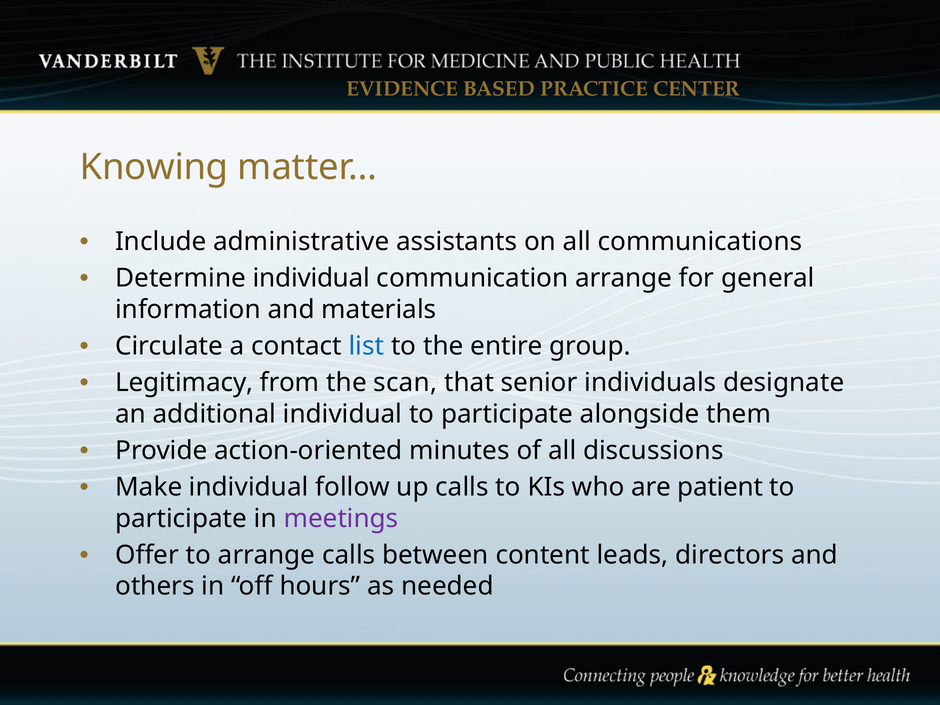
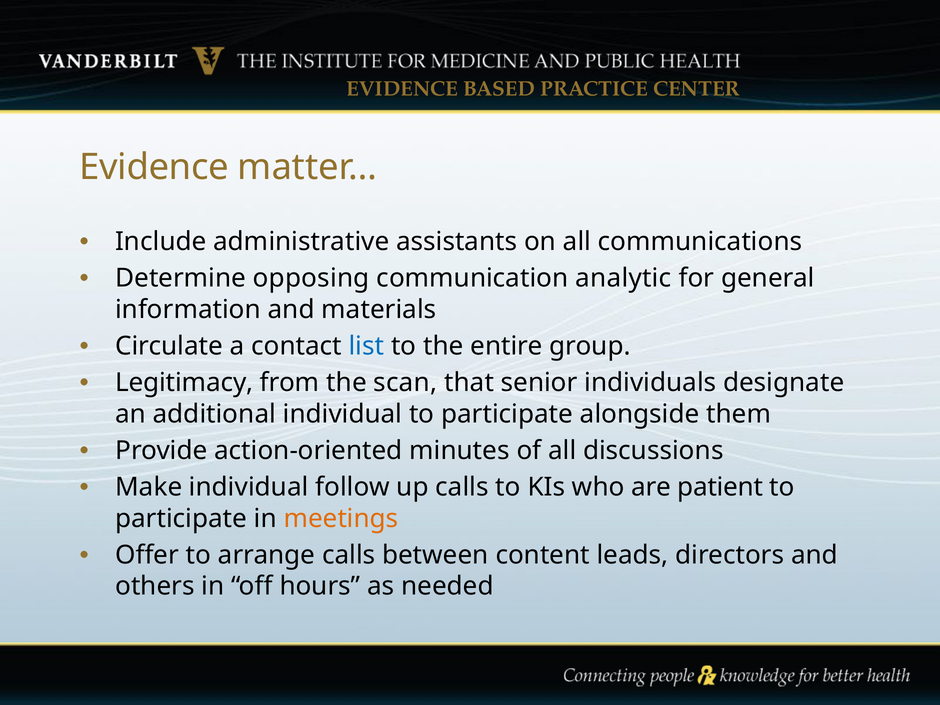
Knowing at (154, 167): Knowing -> Evidence
Determine individual: individual -> opposing
communication arrange: arrange -> analytic
meetings colour: purple -> orange
